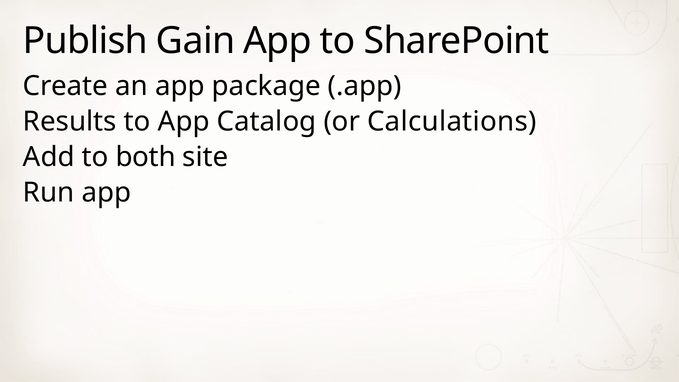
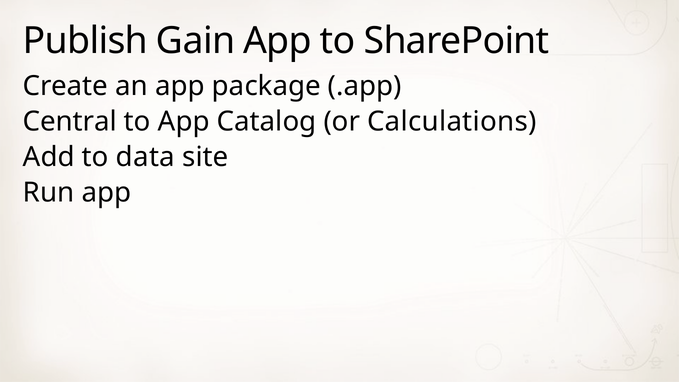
Results: Results -> Central
both: both -> data
